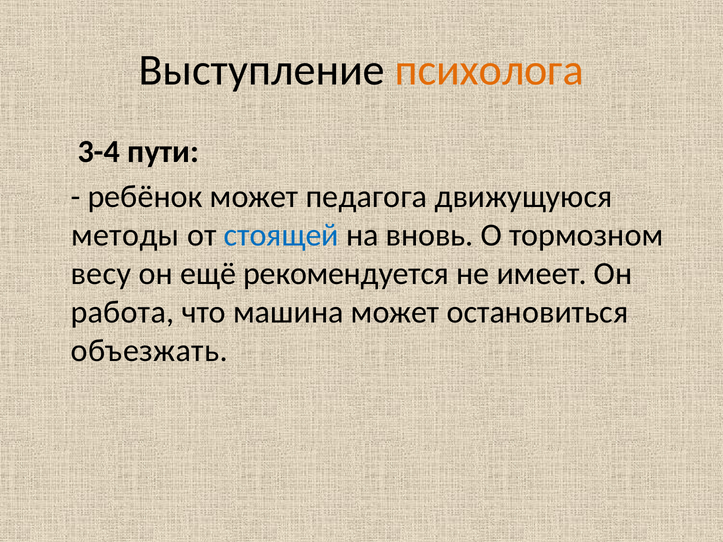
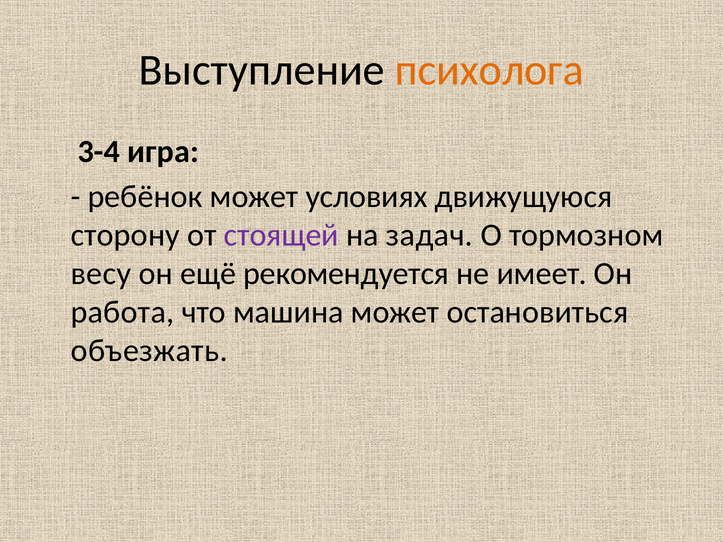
пути: пути -> игра
педагога: педагога -> условиях
методы: методы -> сторону
стоящей colour: blue -> purple
вновь: вновь -> задач
